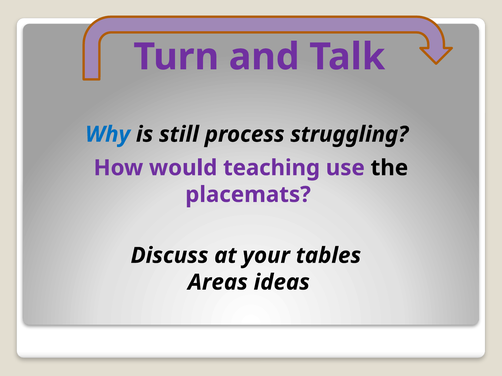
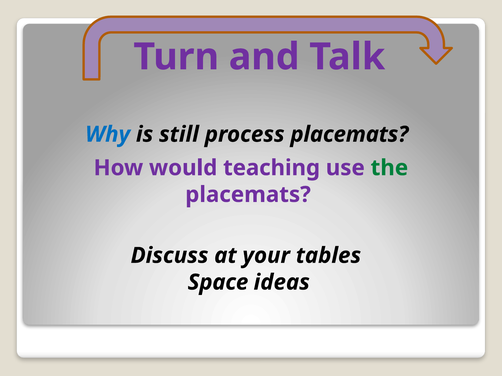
process struggling: struggling -> placemats
the colour: black -> green
Areas: Areas -> Space
